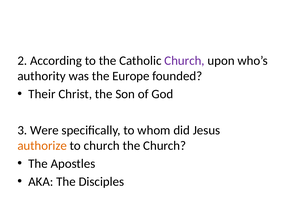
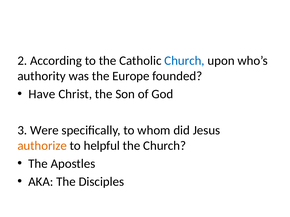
Church at (184, 61) colour: purple -> blue
Their: Their -> Have
to church: church -> helpful
